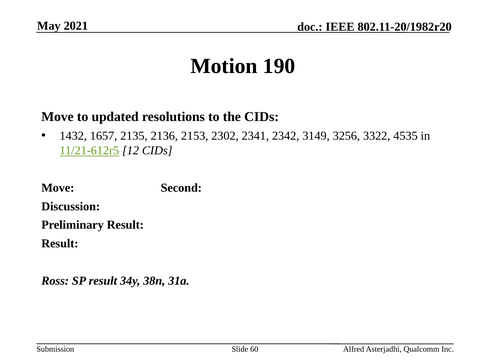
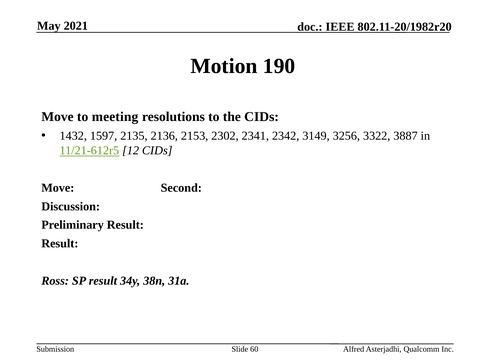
updated: updated -> meeting
1657: 1657 -> 1597
4535: 4535 -> 3887
